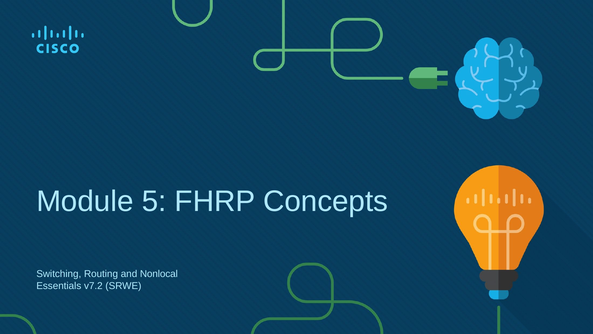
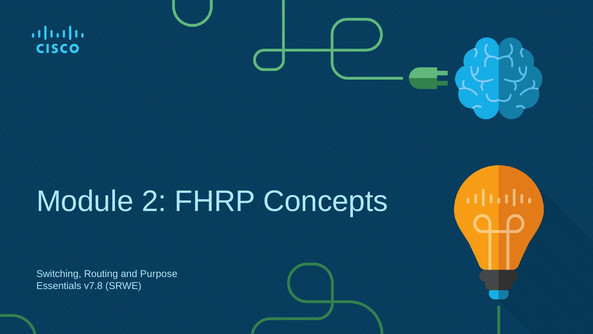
5: 5 -> 2
Nonlocal: Nonlocal -> Purpose
v7.2: v7.2 -> v7.8
